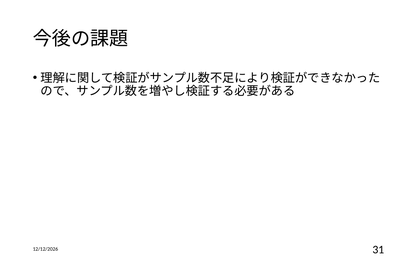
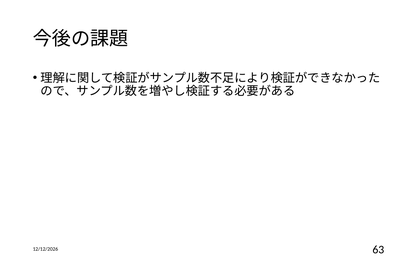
31: 31 -> 63
